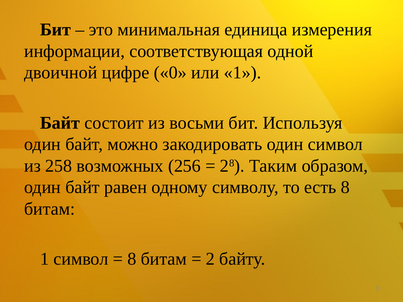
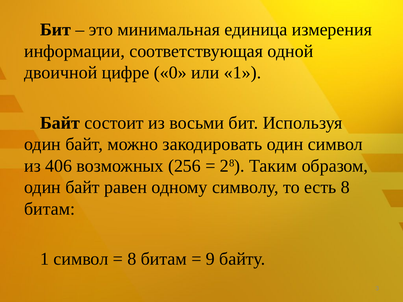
258: 258 -> 406
2: 2 -> 9
